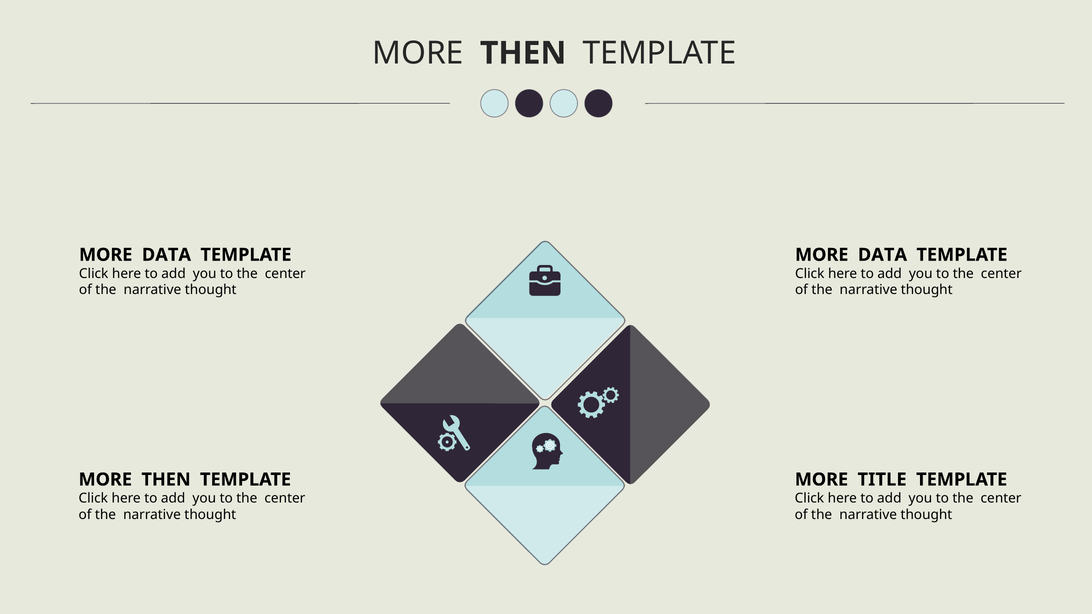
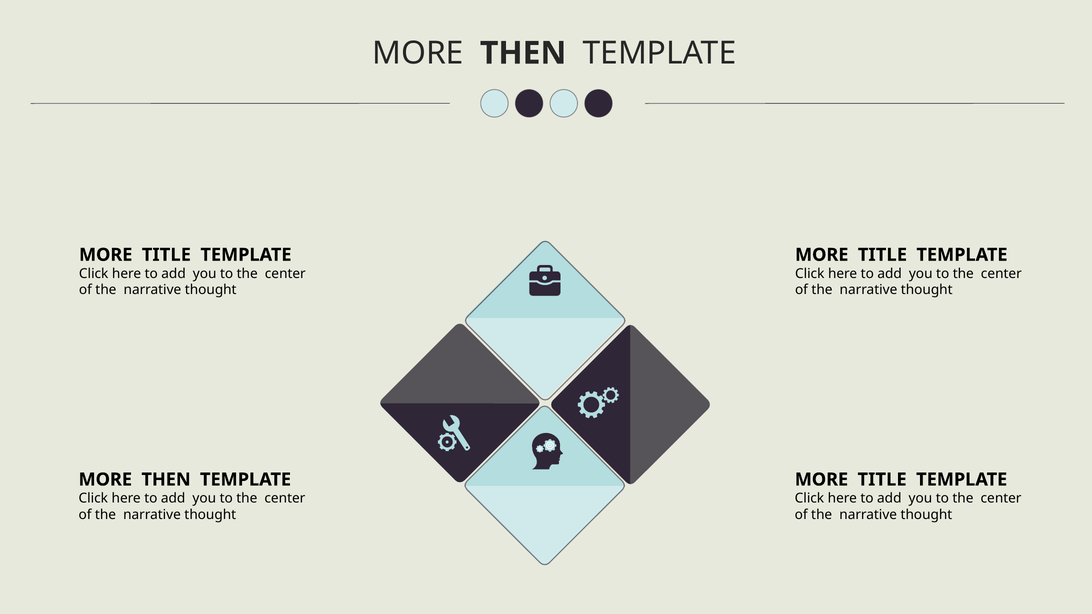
DATA at (166, 255): DATA -> TITLE
DATA at (882, 255): DATA -> TITLE
